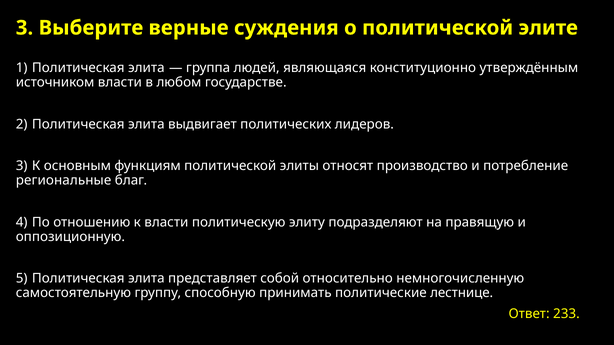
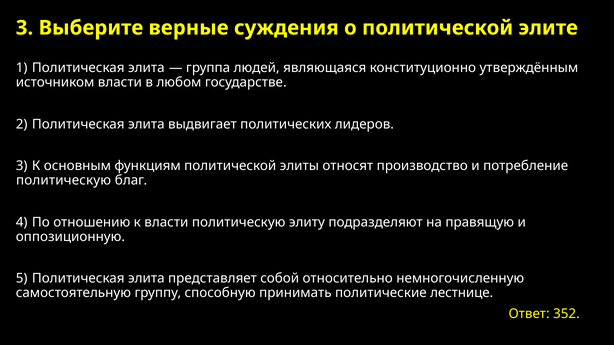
региональные at (64, 181): региональные -> политическую
233: 233 -> 352
